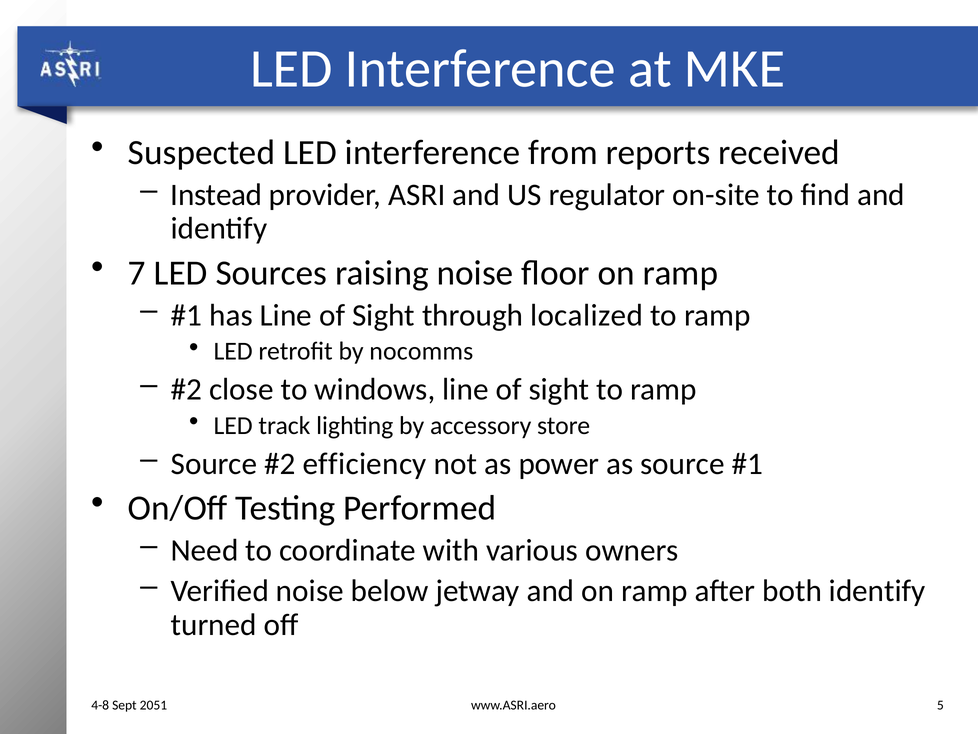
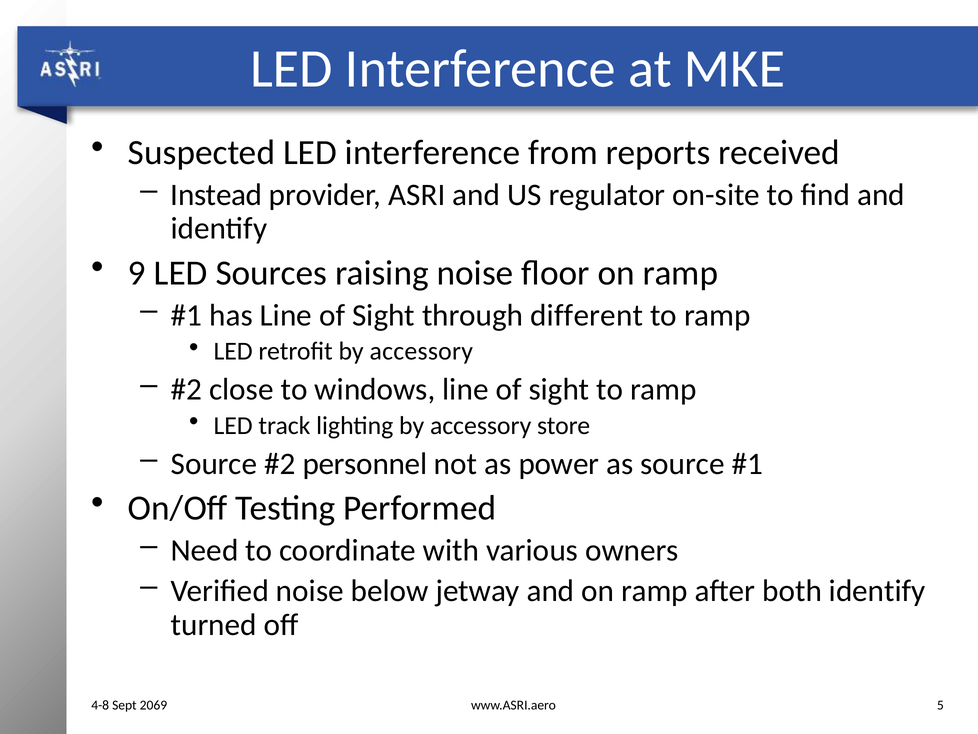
7: 7 -> 9
localized: localized -> different
retrofit by nocomms: nocomms -> accessory
efficiency: efficiency -> personnel
2051: 2051 -> 2069
